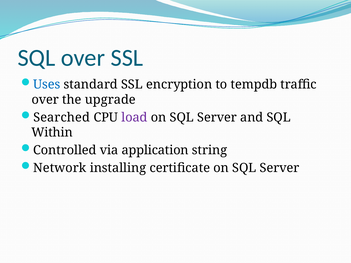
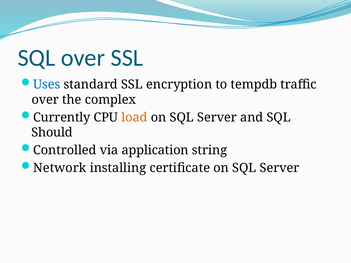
upgrade: upgrade -> complex
Searched: Searched -> Currently
load colour: purple -> orange
Within: Within -> Should
